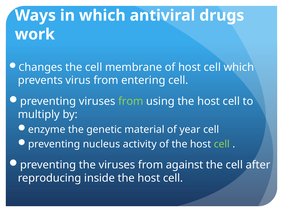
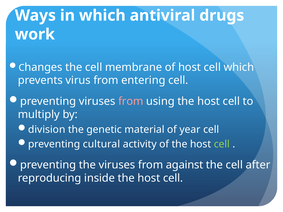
from at (131, 101) colour: light green -> pink
enzyme: enzyme -> division
nucleus: nucleus -> cultural
